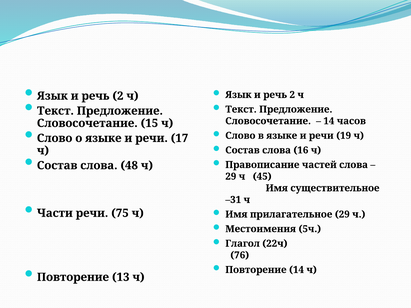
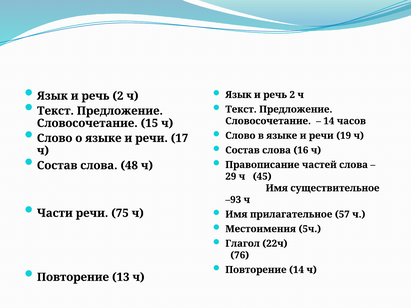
–31: –31 -> –93
прилагательное 29: 29 -> 57
